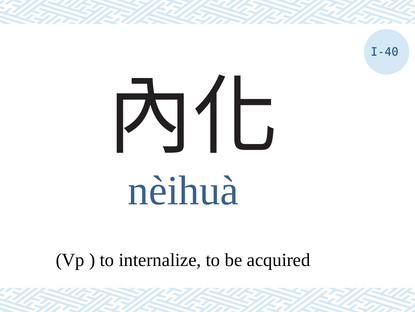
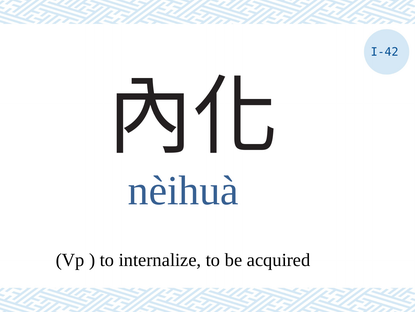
I-40: I-40 -> I-42
